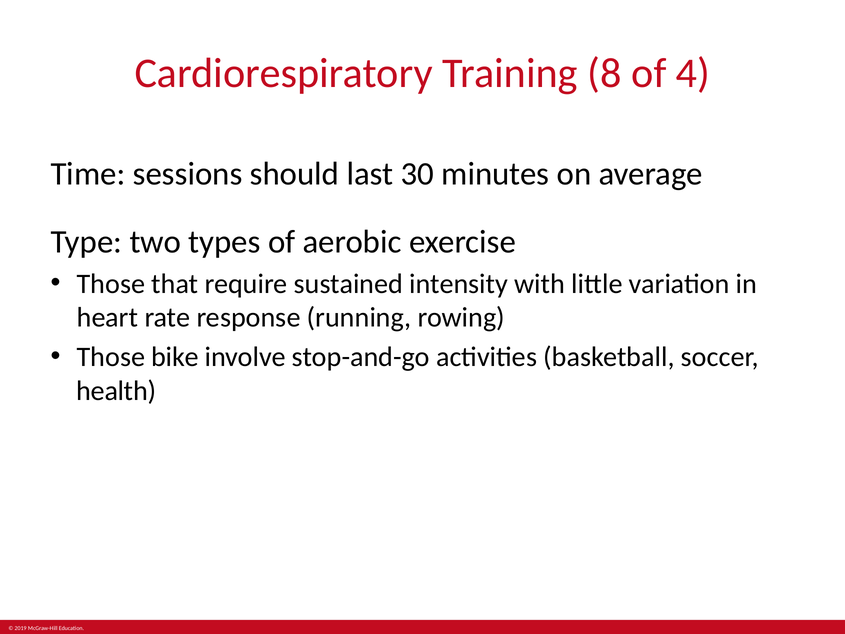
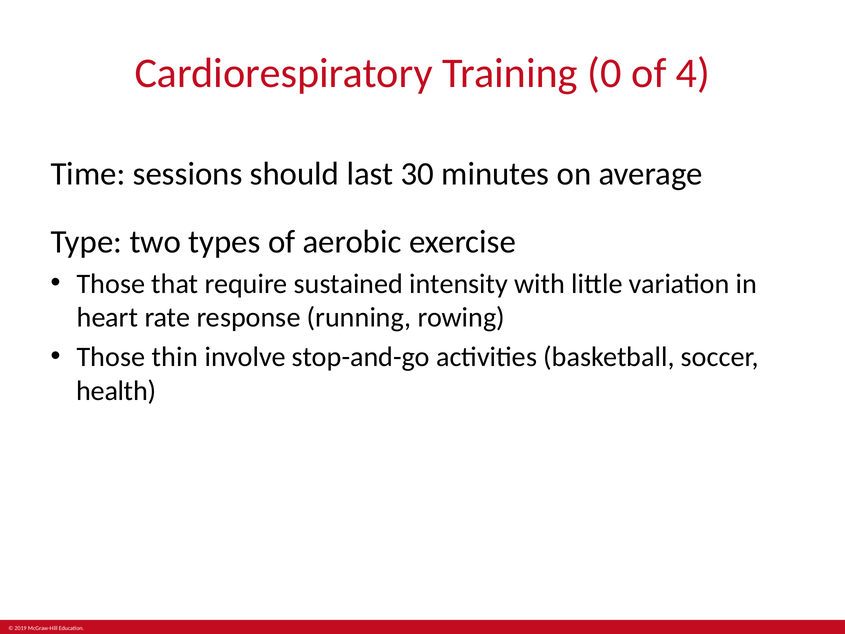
8: 8 -> 0
bike: bike -> thin
